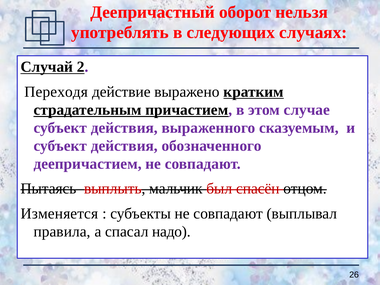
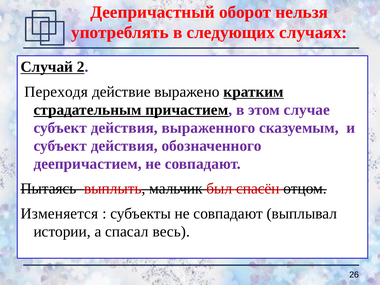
правила: правила -> истории
надо: надо -> весь
